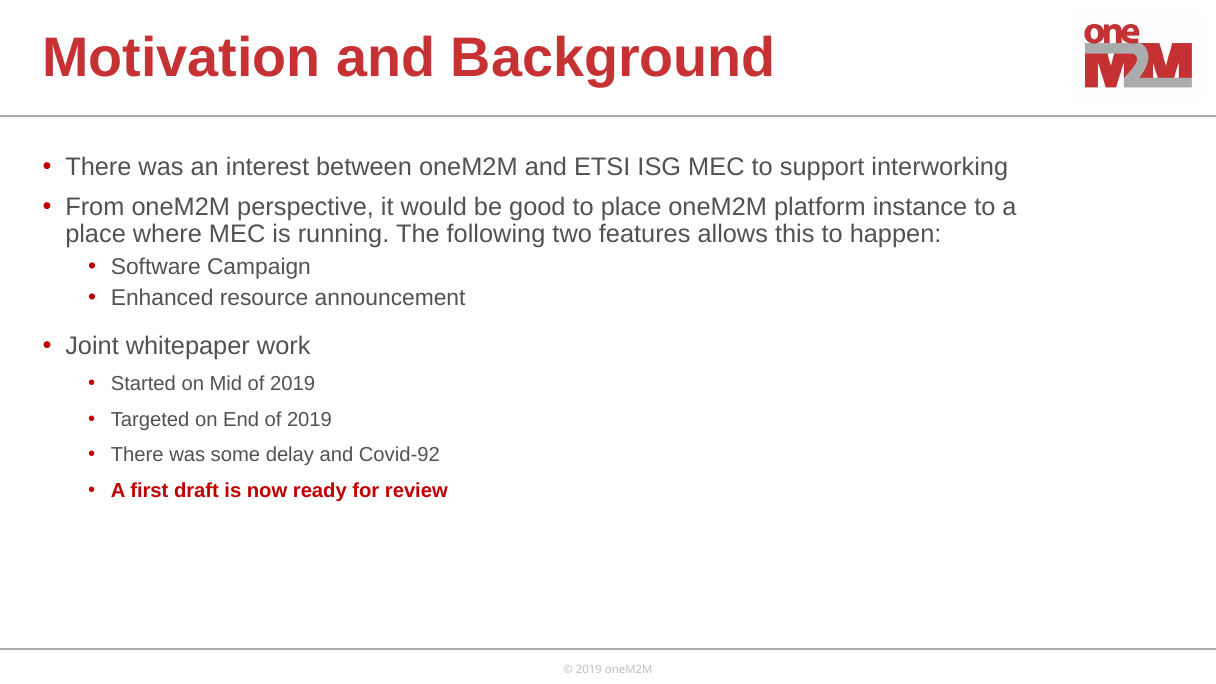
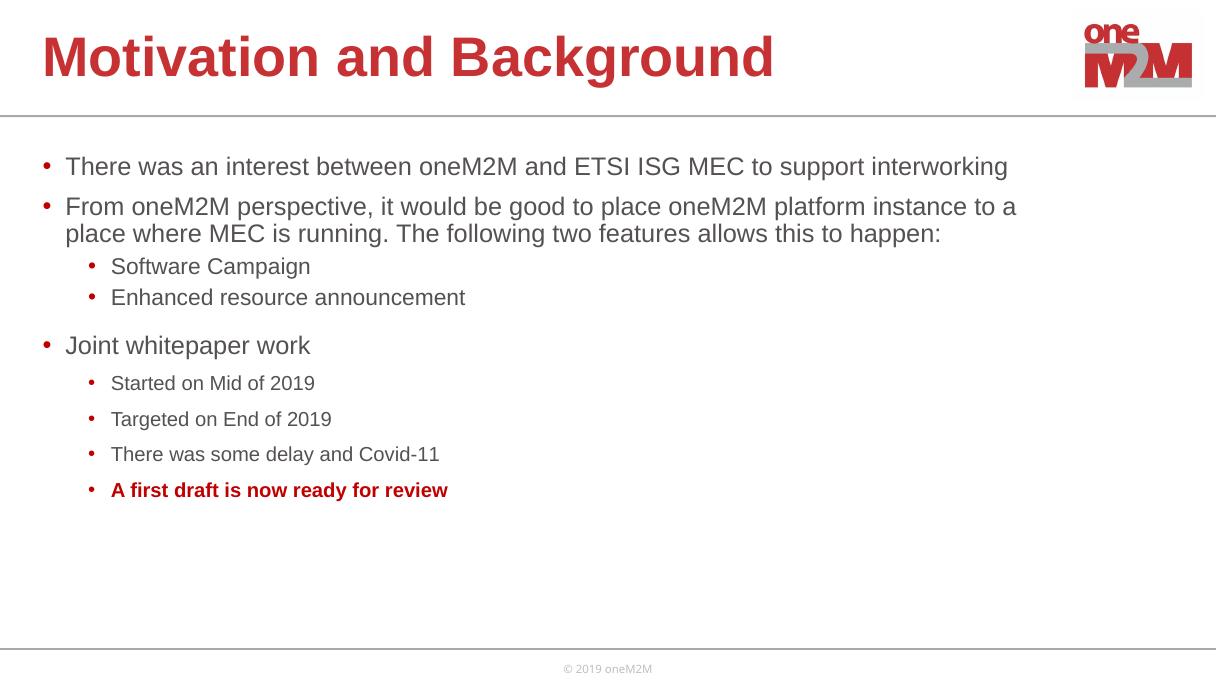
Covid-92: Covid-92 -> Covid-11
